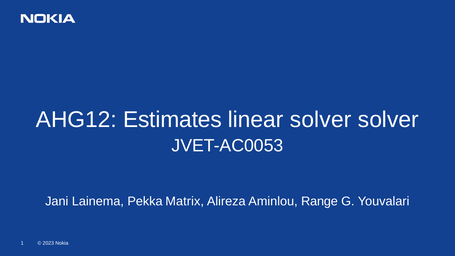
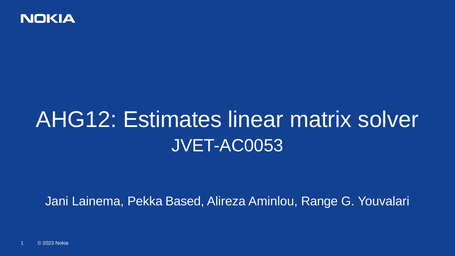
linear solver: solver -> matrix
Matrix: Matrix -> Based
